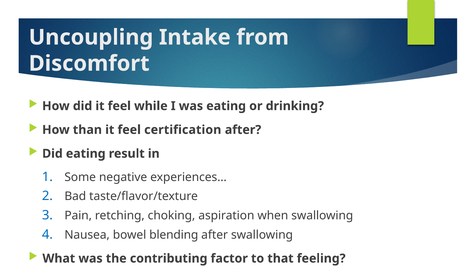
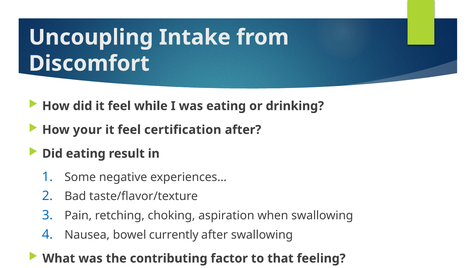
than: than -> your
blending: blending -> currently
